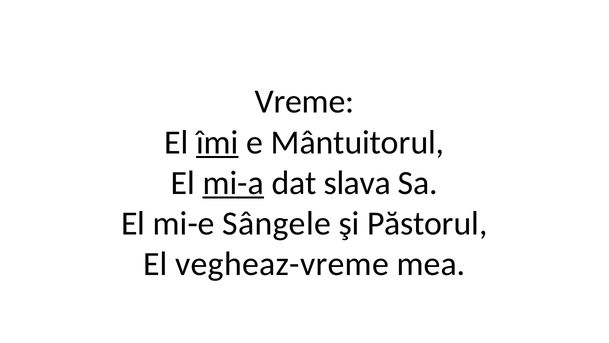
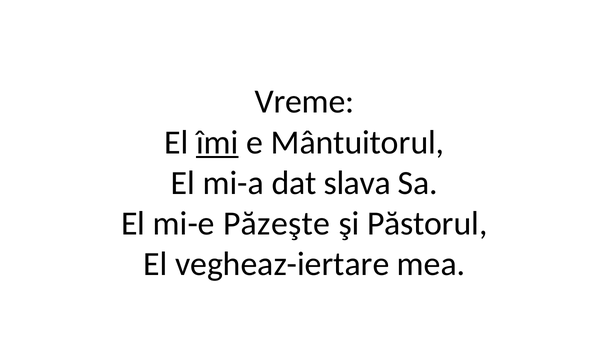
mi-a underline: present -> none
Sângele: Sângele -> Păzeşte
vegheaz-vreme: vegheaz-vreme -> vegheaz-iertare
